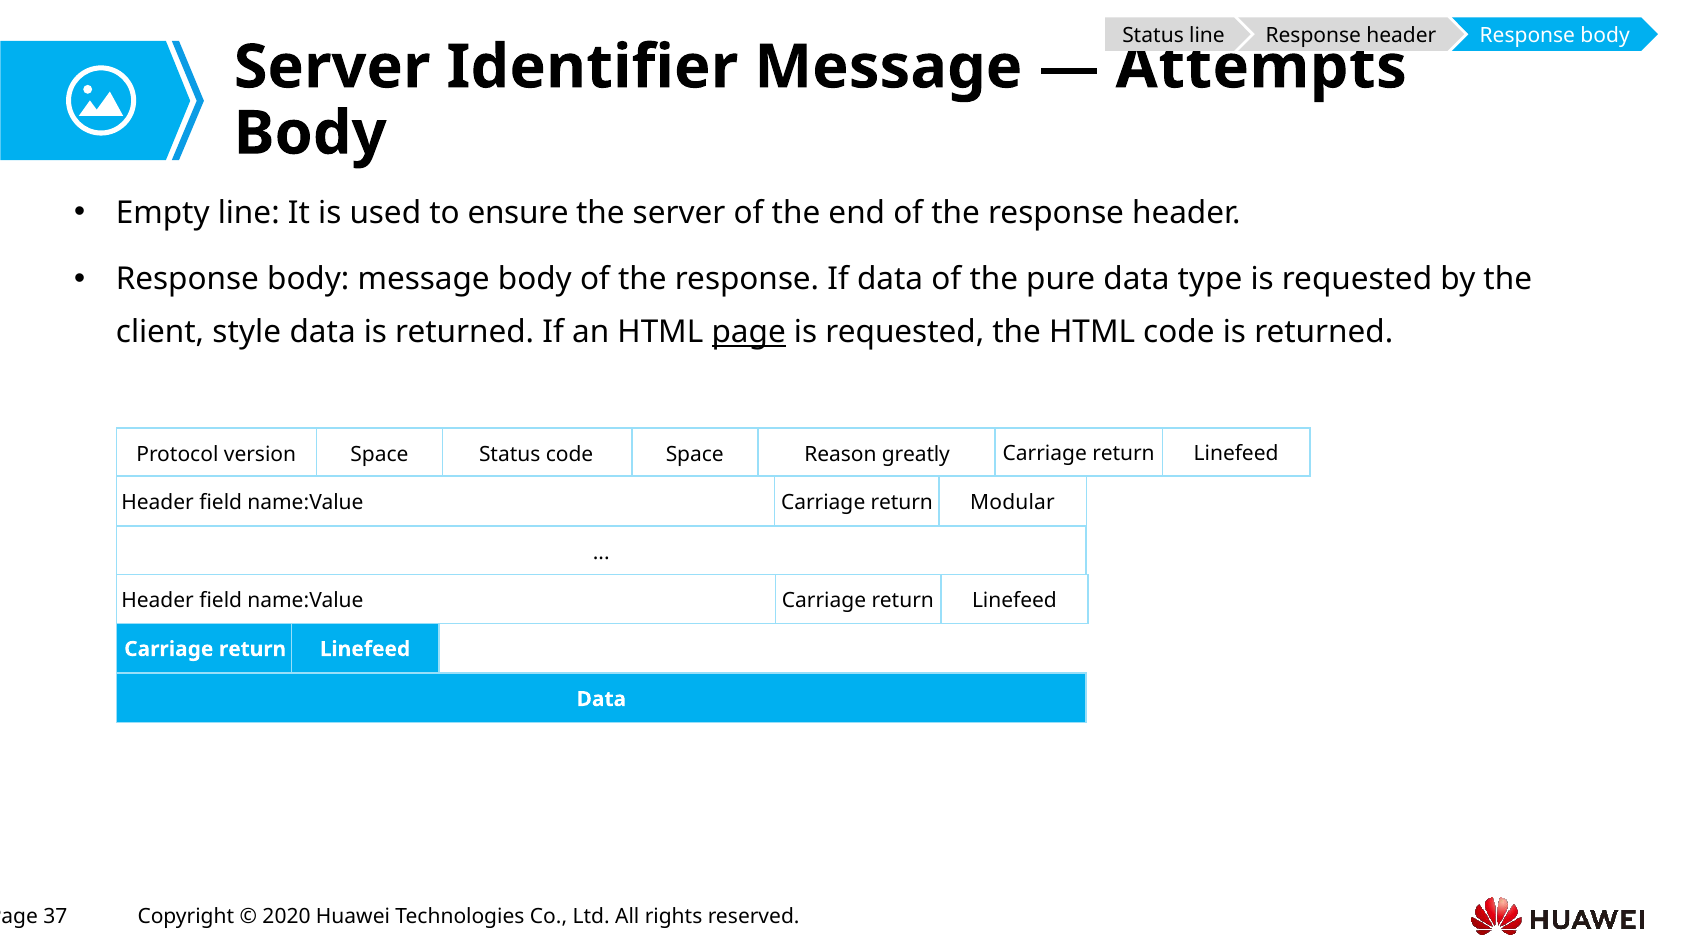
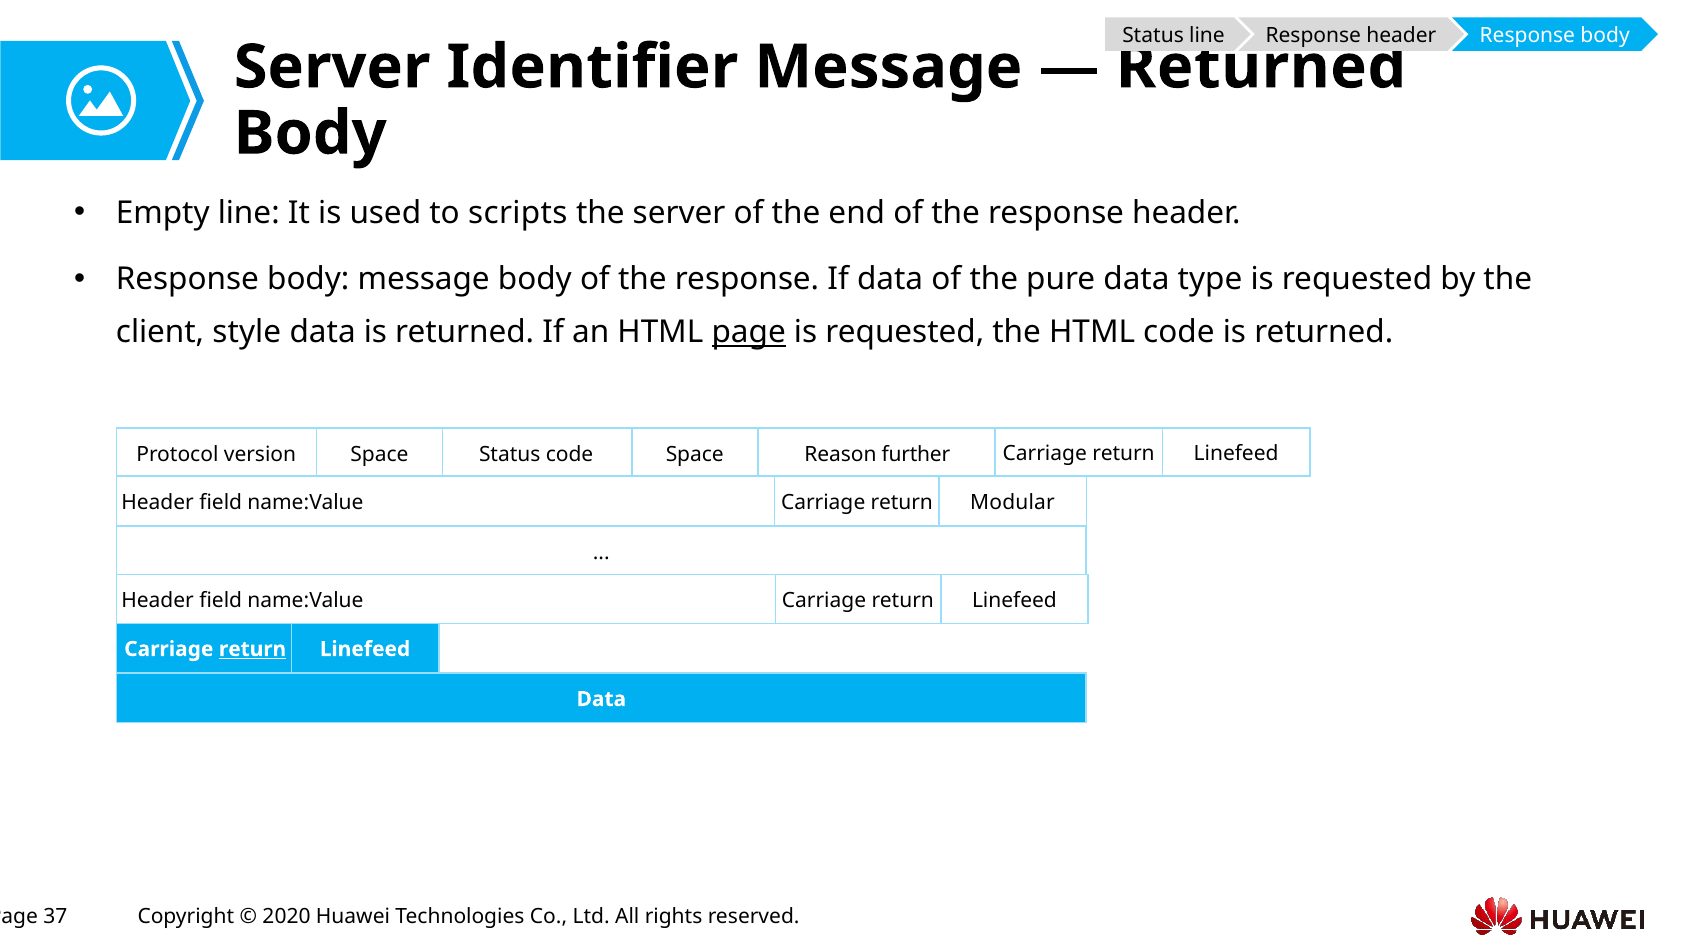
Attempts at (1261, 67): Attempts -> Returned
ensure: ensure -> scripts
greatly: greatly -> further
return at (253, 649) underline: none -> present
